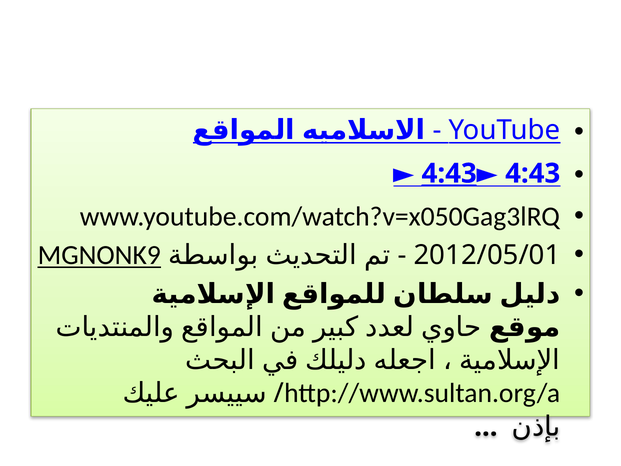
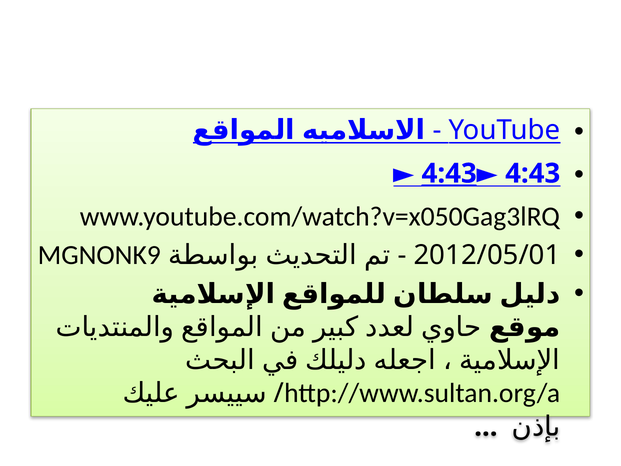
MGNONK9 underline: present -> none
